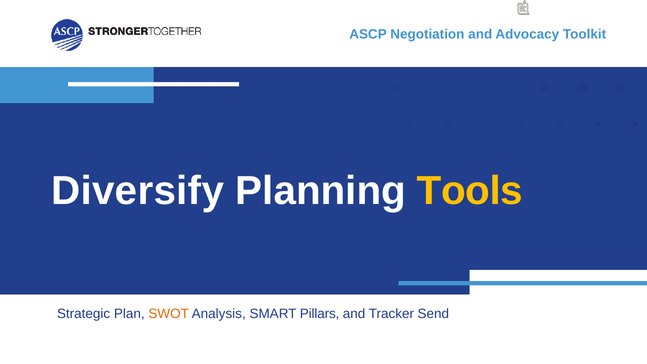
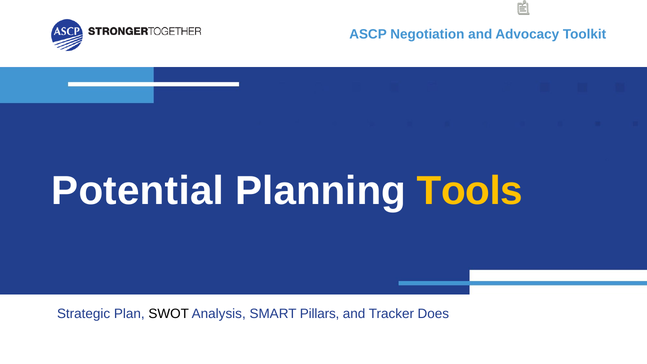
Diversify: Diversify -> Potential
SWOT colour: orange -> black
Send: Send -> Does
